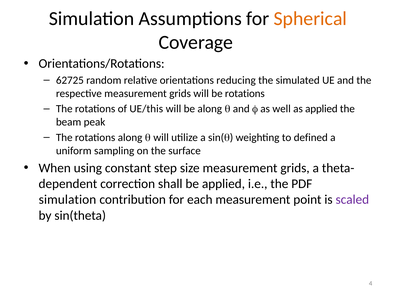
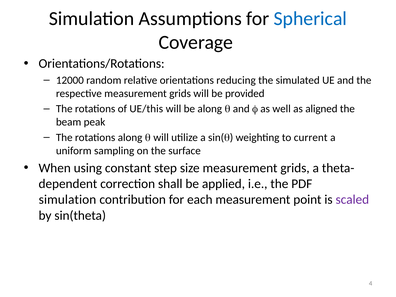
Spherical colour: orange -> blue
62725: 62725 -> 12000
be rotations: rotations -> provided
as applied: applied -> aligned
defined: defined -> current
